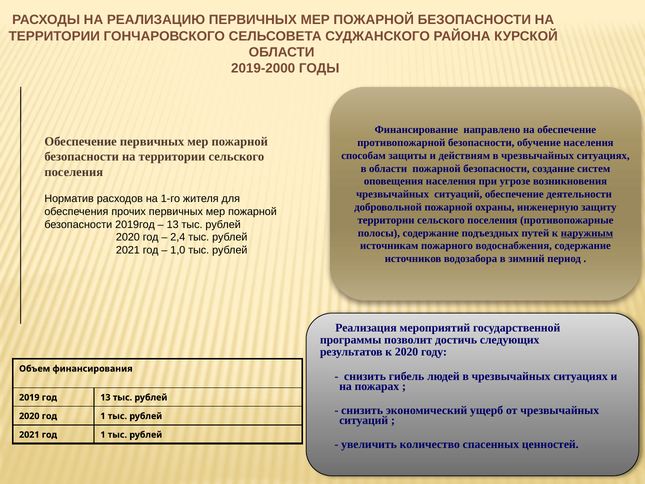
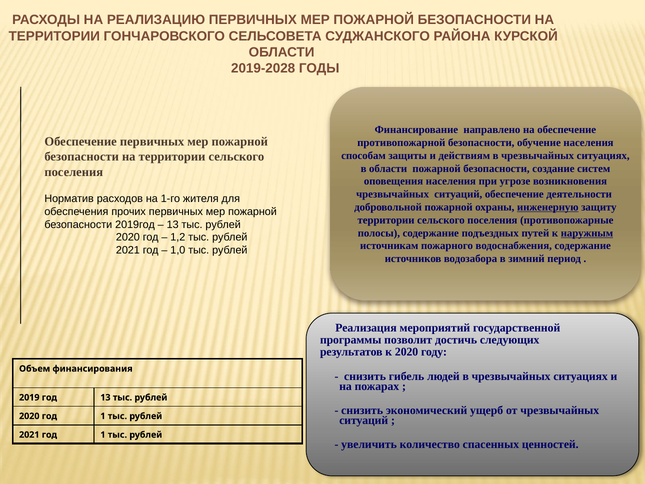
2019-2000: 2019-2000 -> 2019-2028
инженерную underline: none -> present
2,4: 2,4 -> 1,2
